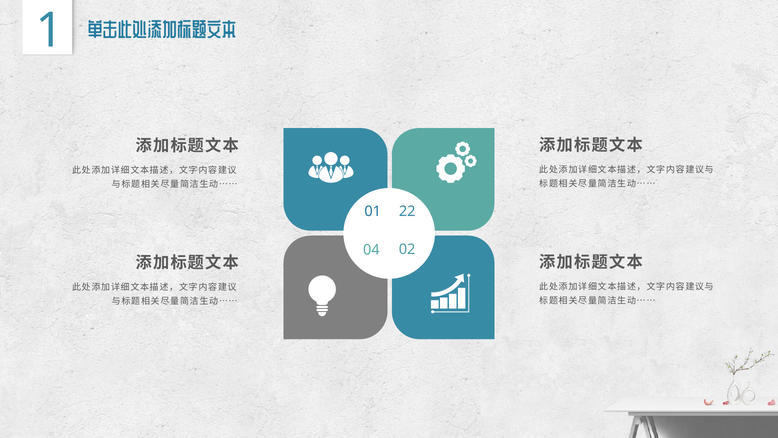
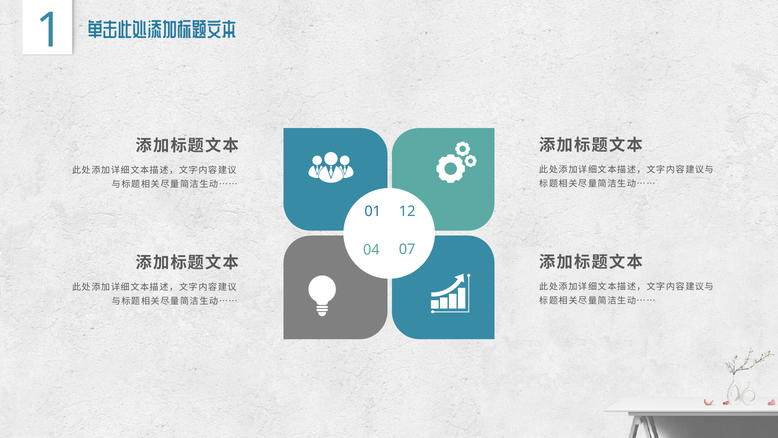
22: 22 -> 12
02: 02 -> 07
